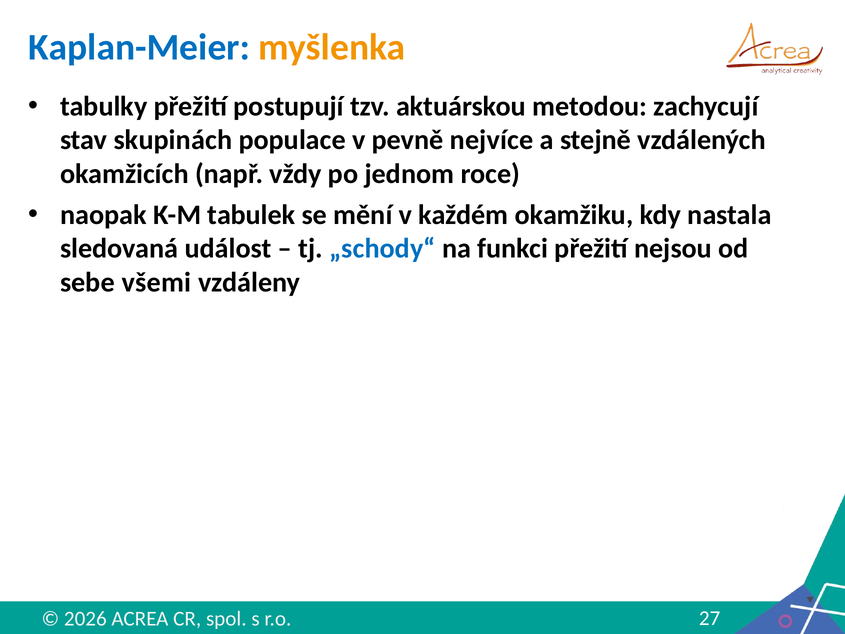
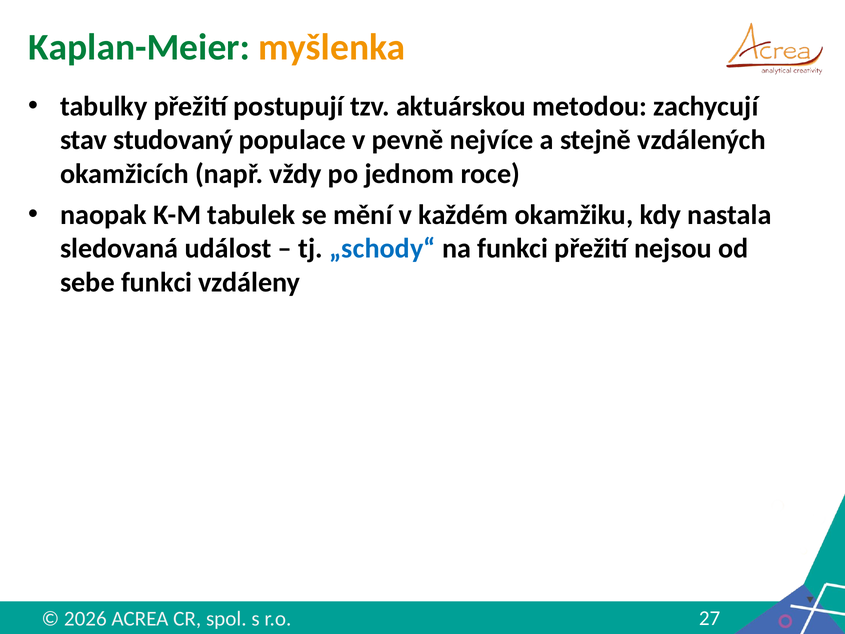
Kaplan-Meier colour: blue -> green
skupinách: skupinách -> studovaný
sebe všemi: všemi -> funkci
